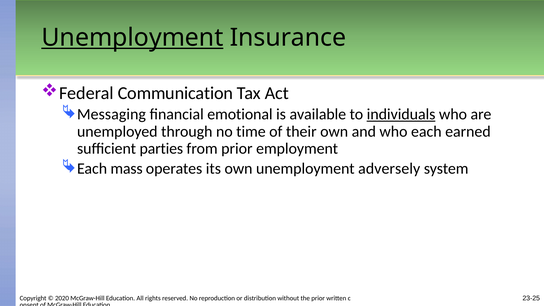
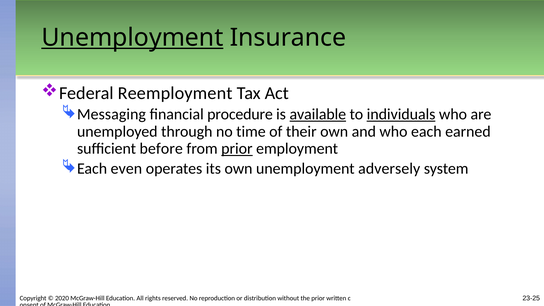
Communication: Communication -> Reemployment
emotional: emotional -> procedure
available underline: none -> present
parties: parties -> before
prior at (237, 149) underline: none -> present
mass: mass -> even
